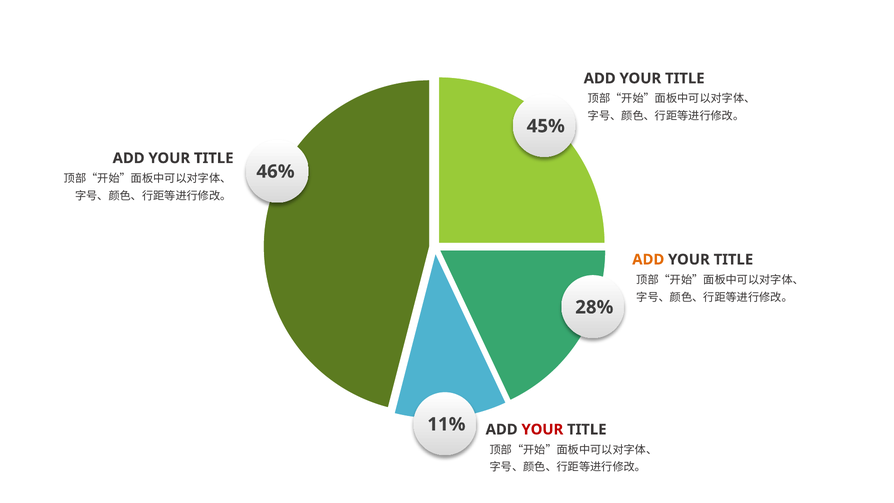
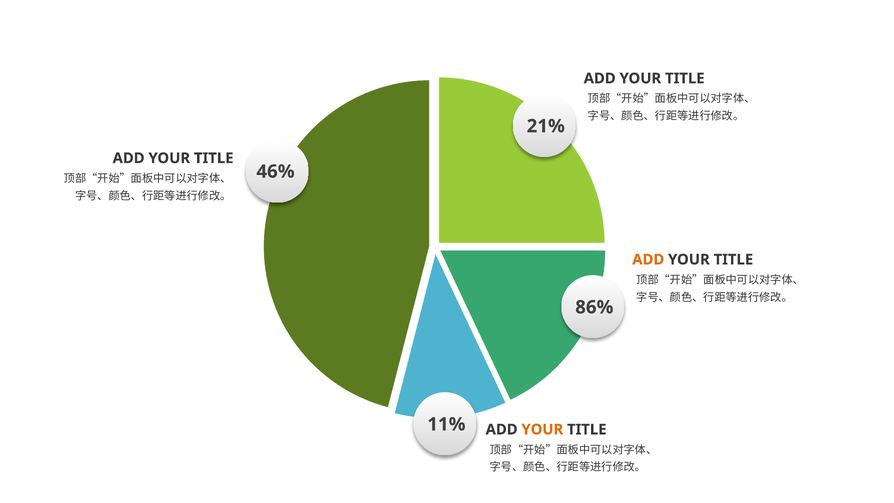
45%: 45% -> 21%
28%: 28% -> 86%
YOUR at (542, 429) colour: red -> orange
